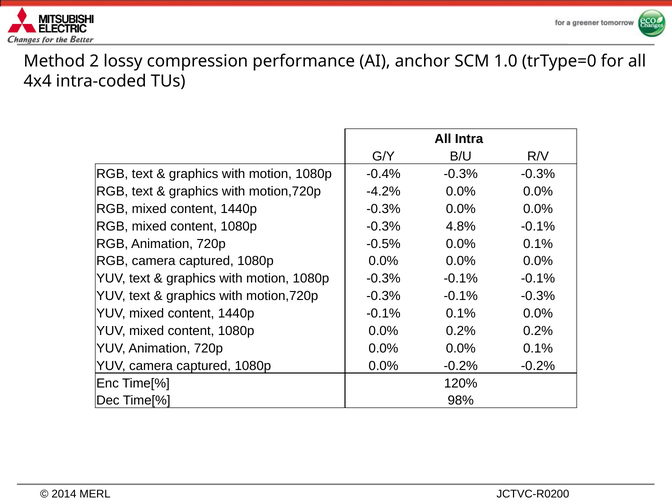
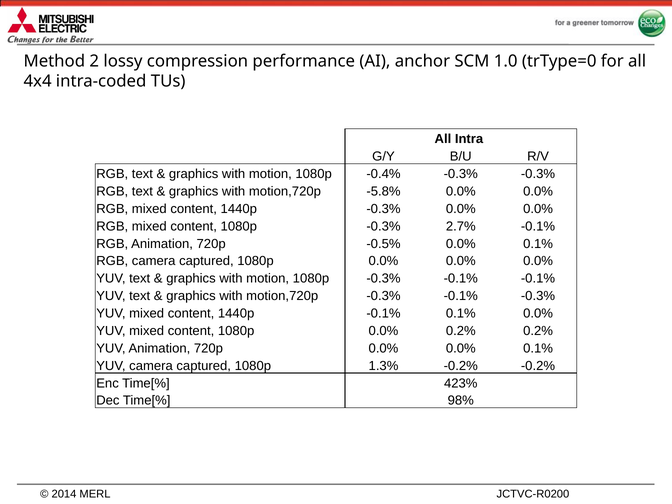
-4.2%: -4.2% -> -5.8%
4.8%: 4.8% -> 2.7%
0.0% at (383, 366): 0.0% -> 1.3%
120%: 120% -> 423%
